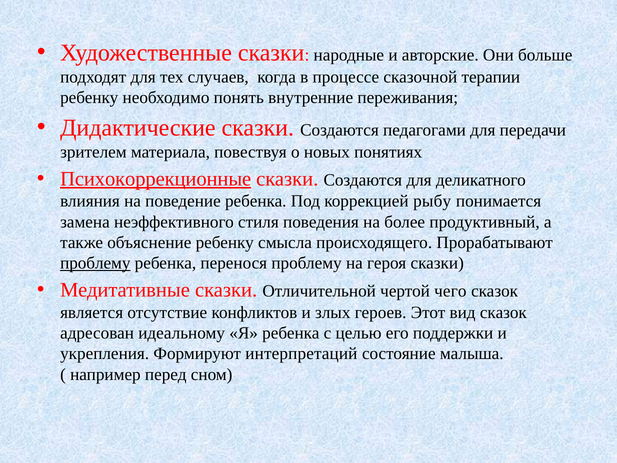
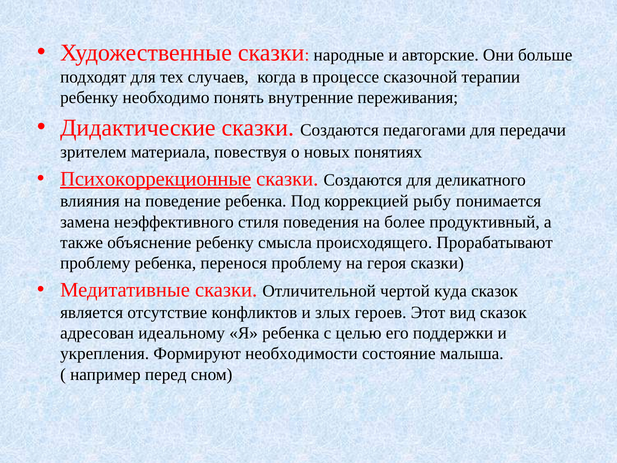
проблему at (95, 263) underline: present -> none
чего: чего -> куда
интерпретаций: интерпретаций -> необходимости
